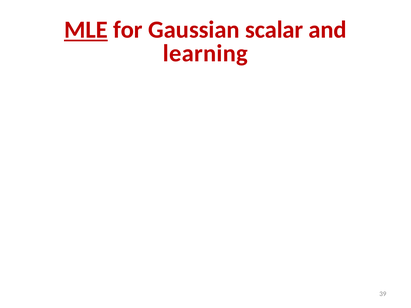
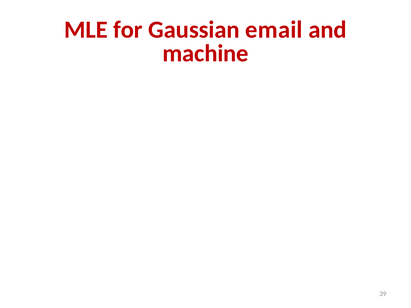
MLE underline: present -> none
scalar: scalar -> email
learning: learning -> machine
